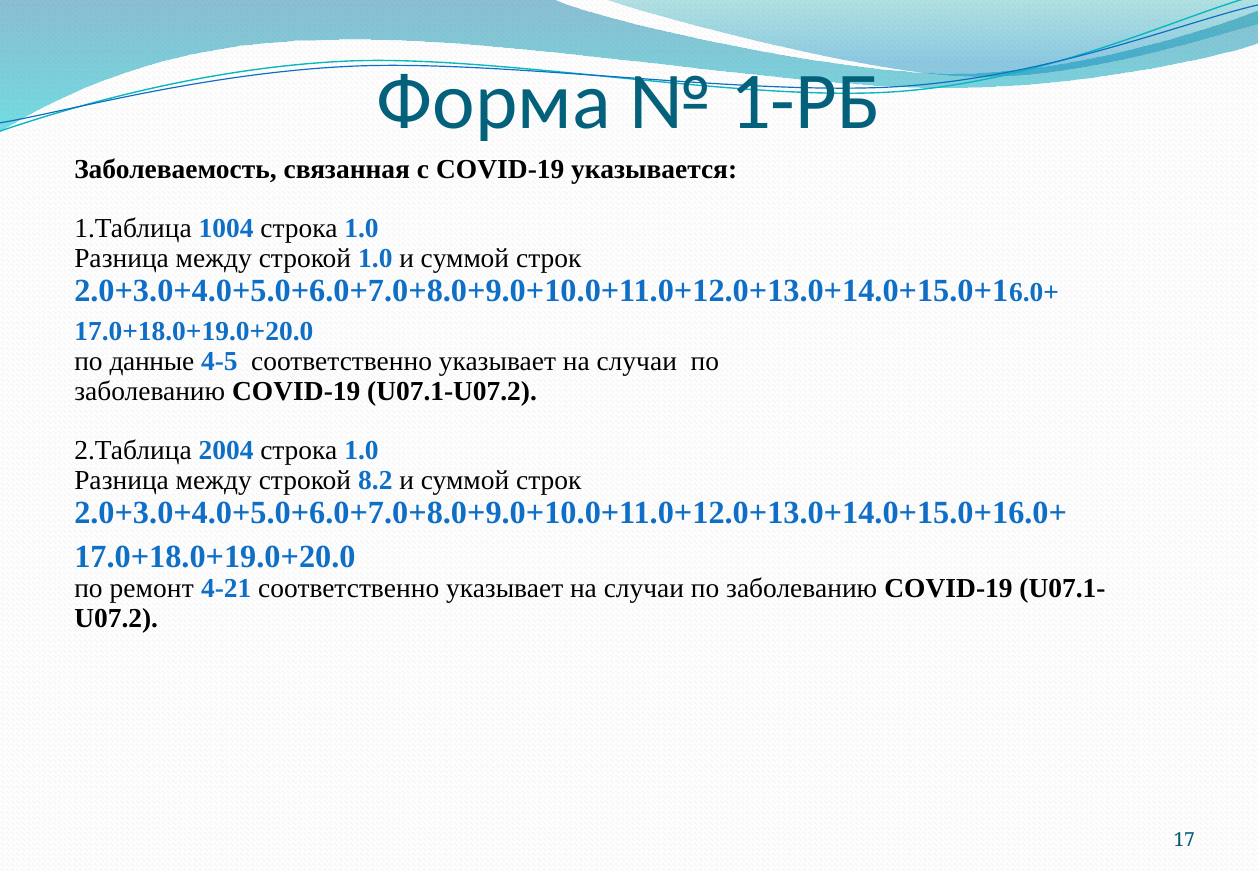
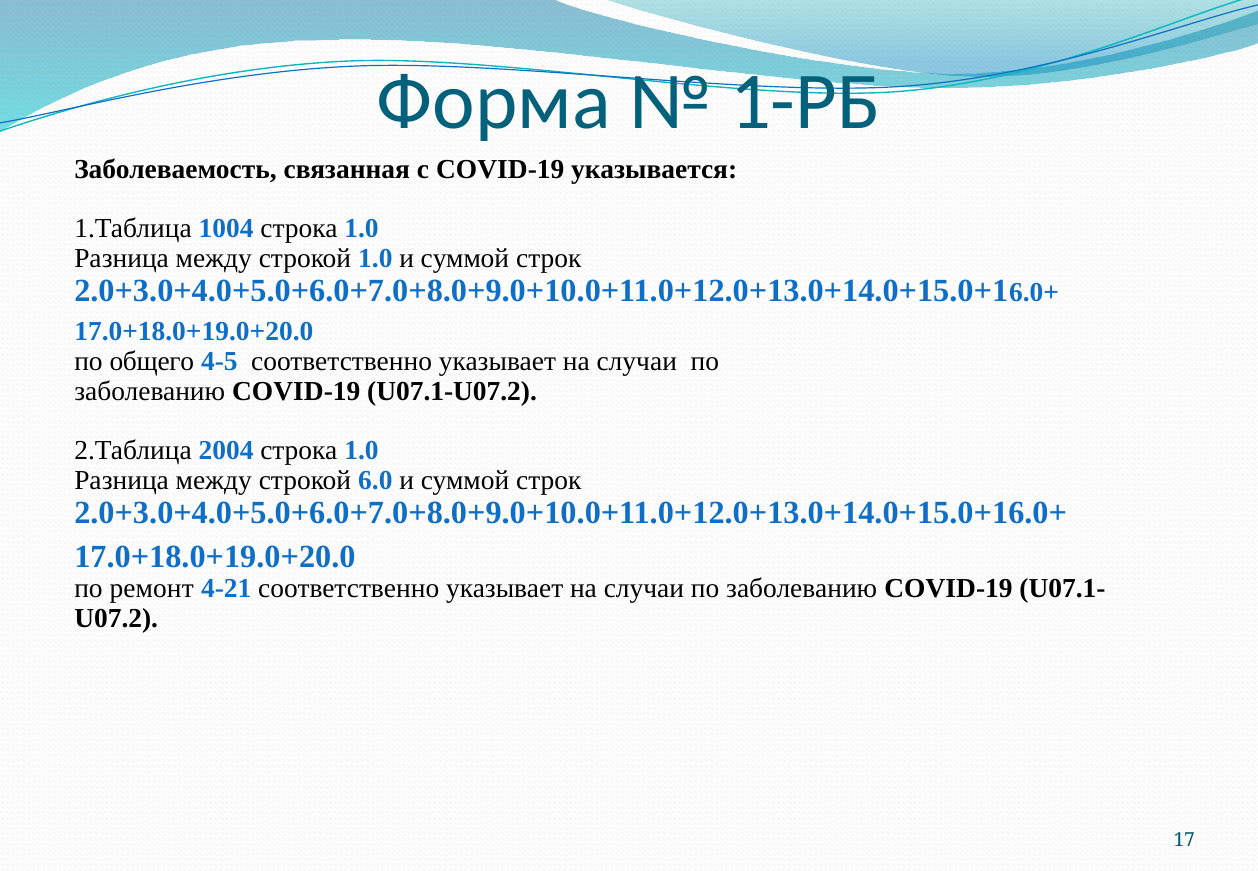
данные: данные -> общего
8.2: 8.2 -> 6.0
